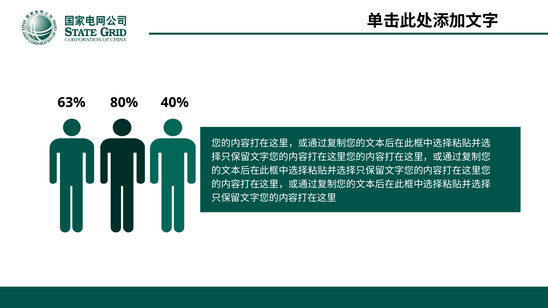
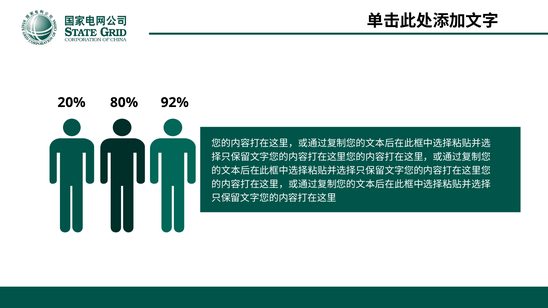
63%: 63% -> 20%
40%: 40% -> 92%
